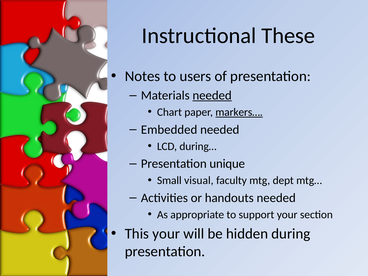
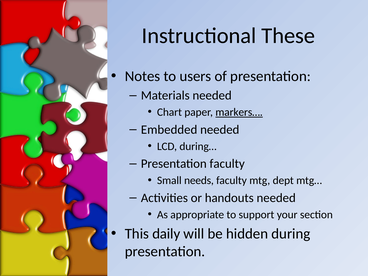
needed at (212, 95) underline: present -> none
Presentation unique: unique -> faculty
visual: visual -> needs
This your: your -> daily
